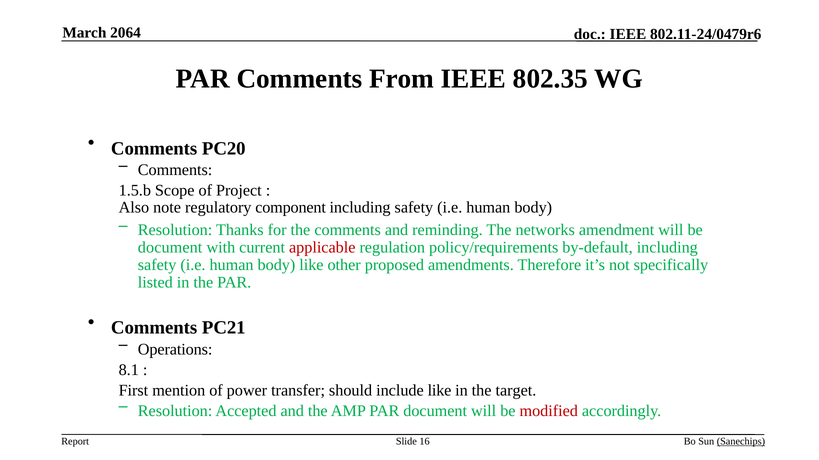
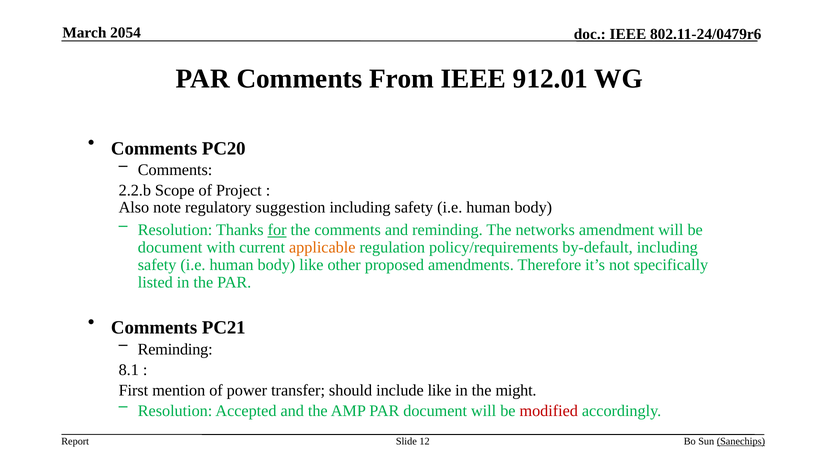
2064: 2064 -> 2054
802.35: 802.35 -> 912.01
1.5.b: 1.5.b -> 2.2.b
component: component -> suggestion
for underline: none -> present
applicable colour: red -> orange
Operations at (175, 350): Operations -> Reminding
target: target -> might
16: 16 -> 12
